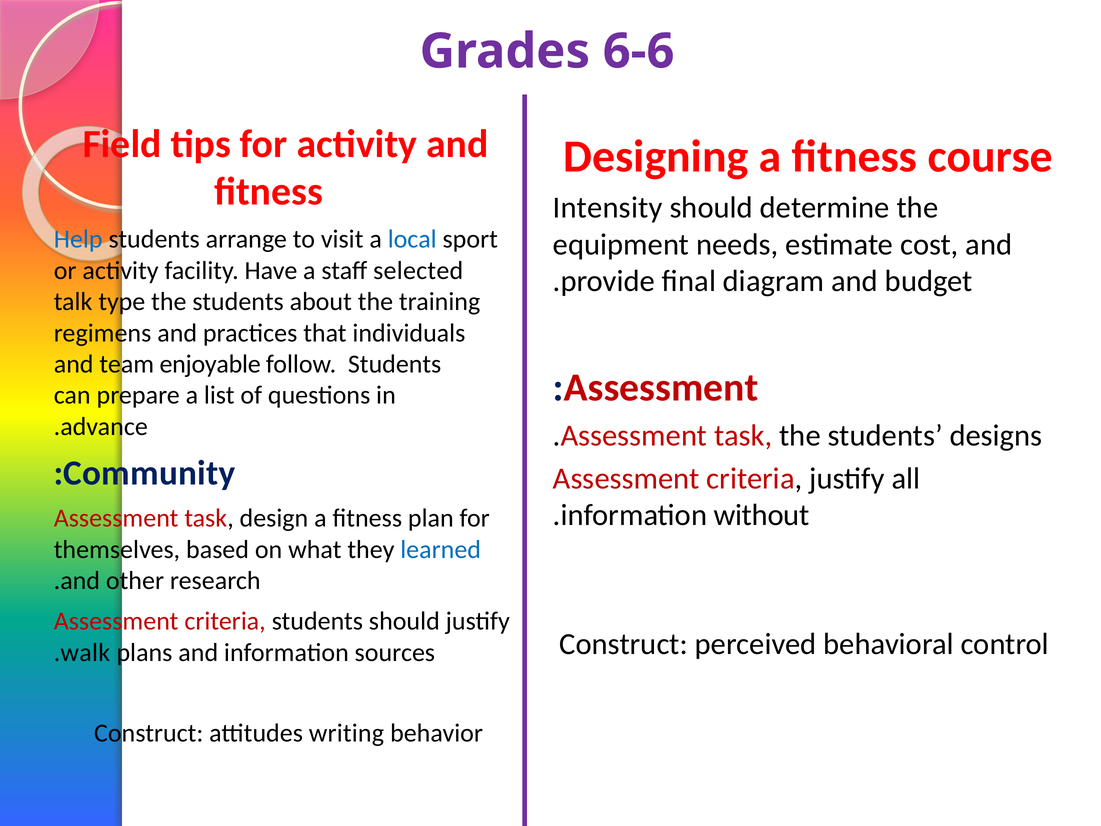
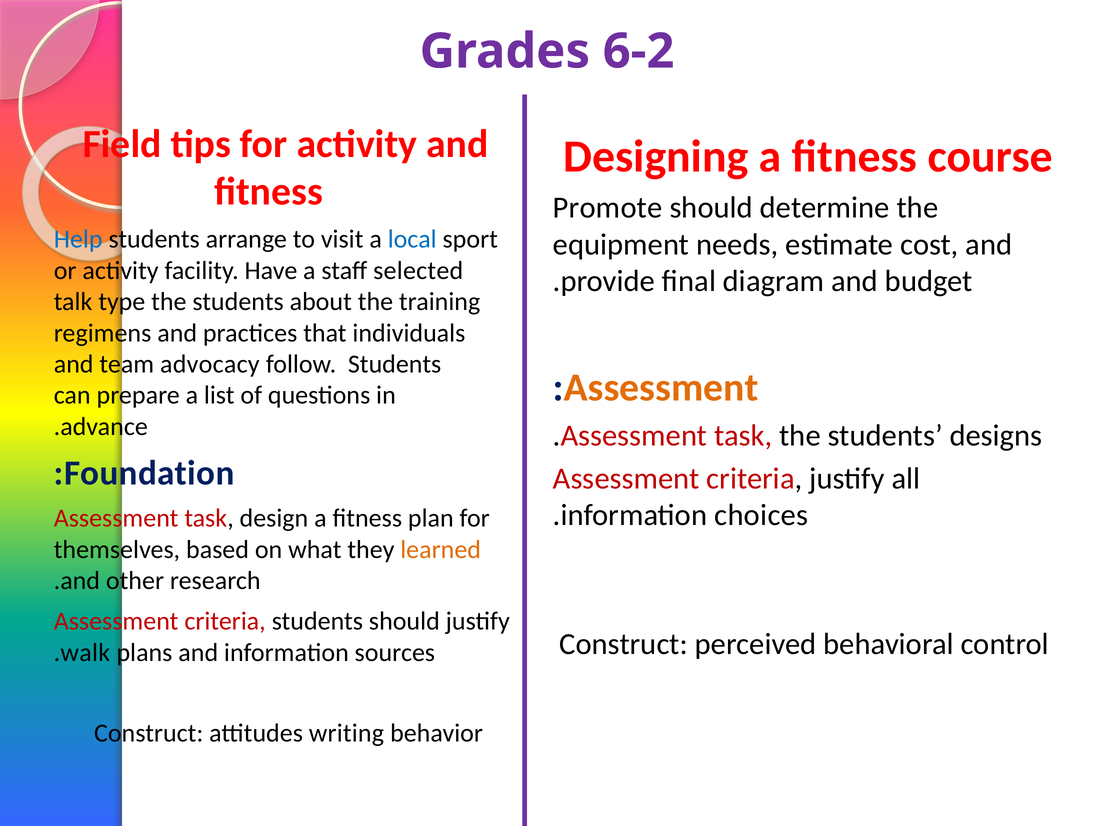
6-6: 6-6 -> 6-2
Intensity: Intensity -> Promote
enjoyable: enjoyable -> advocacy
Assessment at (661, 388) colour: red -> orange
Community: Community -> Foundation
without: without -> choices
learned colour: blue -> orange
